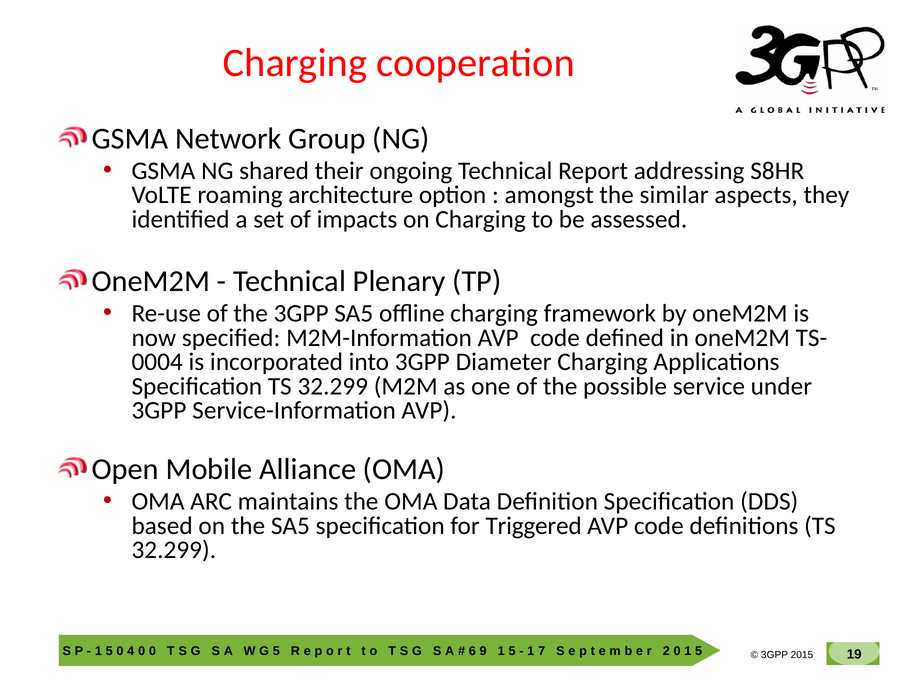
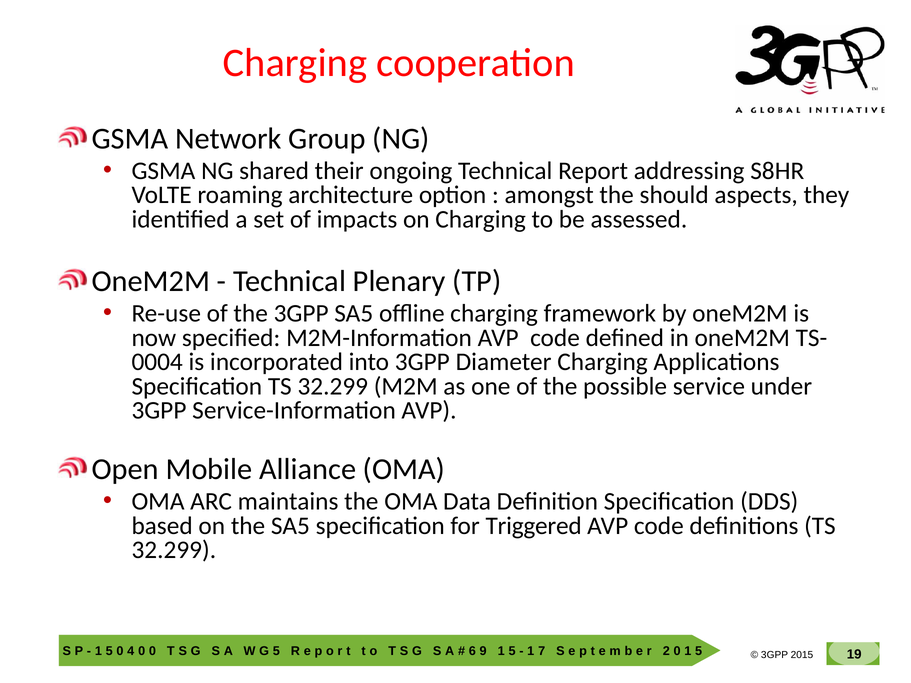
similar: similar -> should
